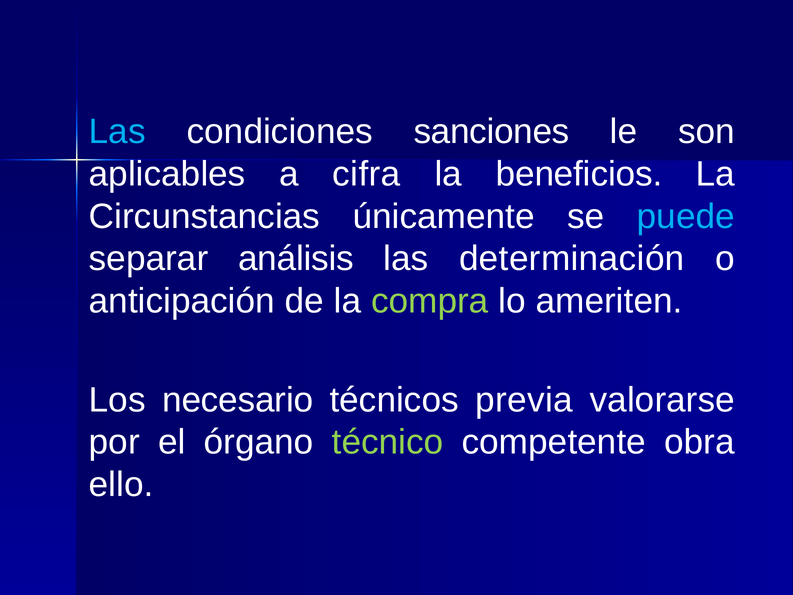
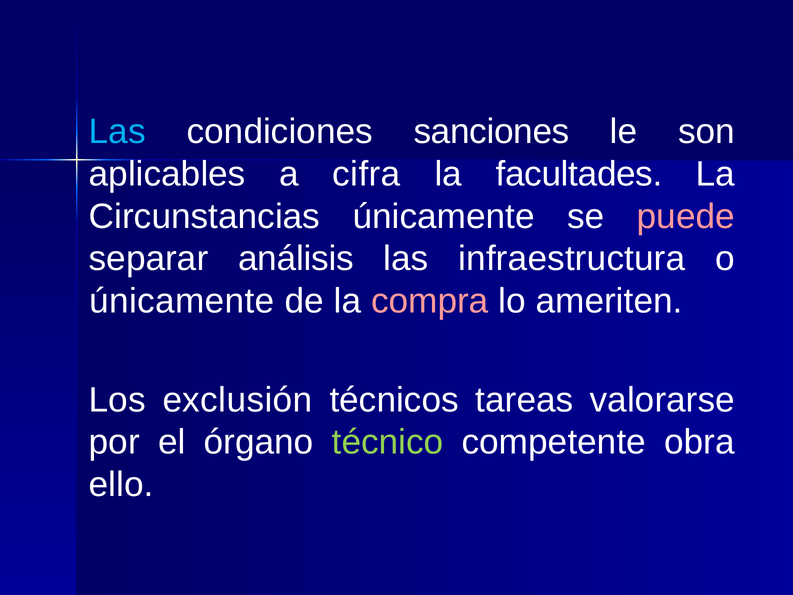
beneficios: beneficios -> facultades
puede colour: light blue -> pink
determinación: determinación -> infraestructura
anticipación at (182, 301): anticipación -> únicamente
compra colour: light green -> pink
necesario: necesario -> exclusión
previa: previa -> tareas
